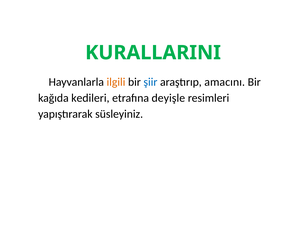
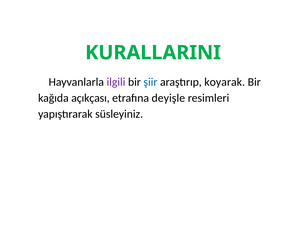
ilgili colour: orange -> purple
amacını: amacını -> koyarak
kedileri: kedileri -> açıkçası
